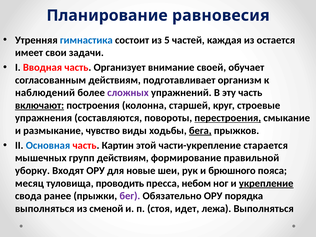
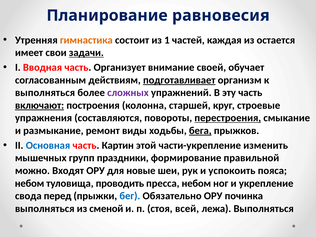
гимнастика colour: blue -> orange
5: 5 -> 1
задачи underline: none -> present
подготавливает underline: none -> present
наблюдений at (45, 93): наблюдений -> выполняться
чувство: чувство -> ремонт
старается: старается -> изменить
групп действиям: действиям -> праздники
уборку: уборку -> можно
брюшного: брюшного -> успокоить
месяц at (29, 183): месяц -> небом
укрепление underline: present -> none
ранее: ранее -> перед
бег colour: purple -> blue
порядка: порядка -> починка
идет: идет -> всей
